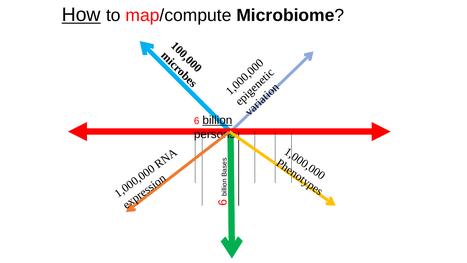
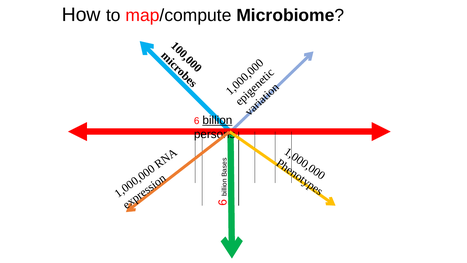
How underline: present -> none
